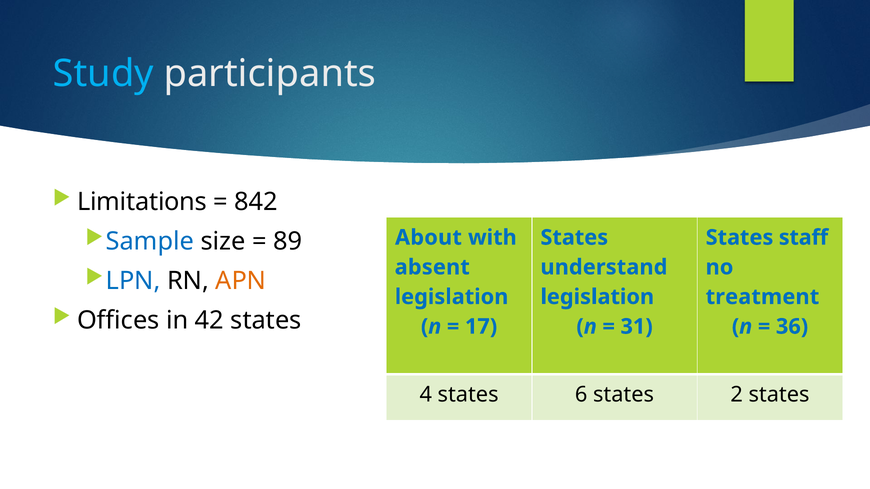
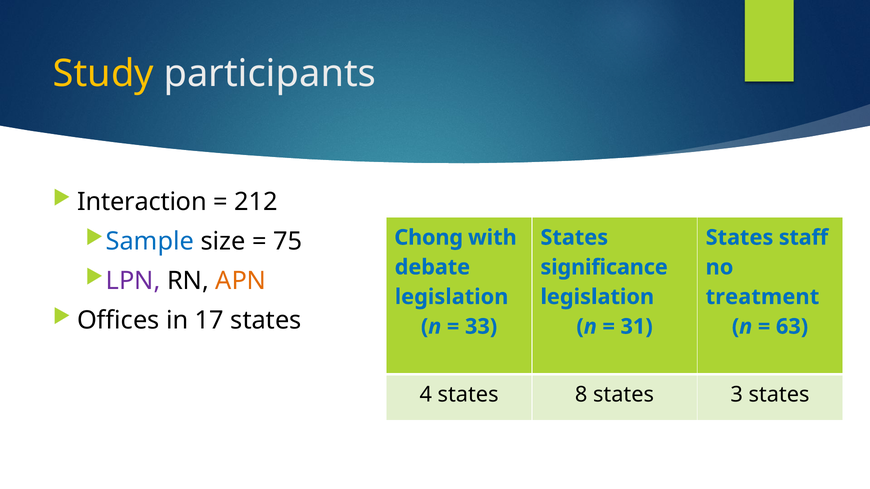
Study colour: light blue -> yellow
Limitations: Limitations -> Interaction
842: 842 -> 212
89: 89 -> 75
About: About -> Chong
absent: absent -> debate
understand: understand -> significance
LPN colour: blue -> purple
42: 42 -> 17
17: 17 -> 33
36: 36 -> 63
6: 6 -> 8
2: 2 -> 3
